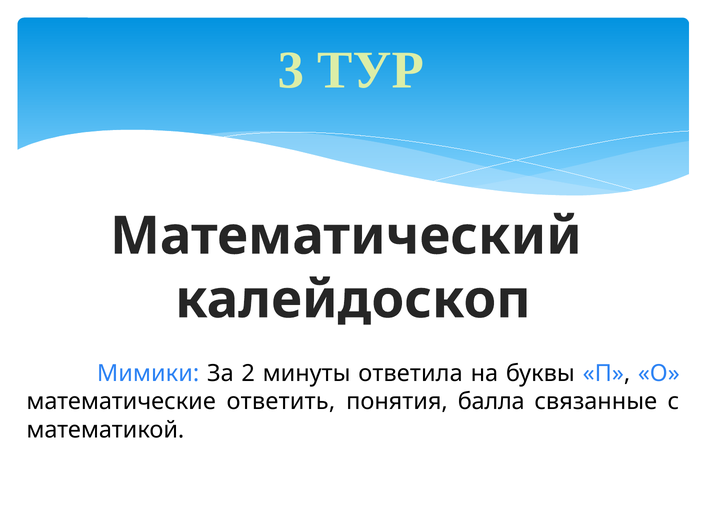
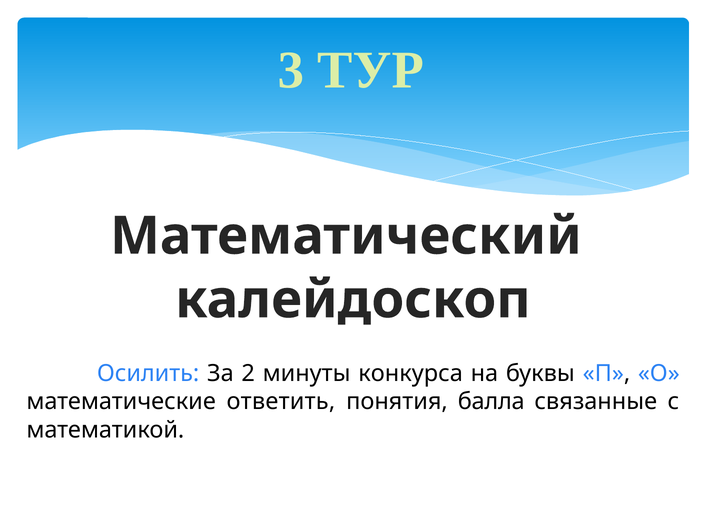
Мимики: Мимики -> Осилить
ответила: ответила -> конкурса
